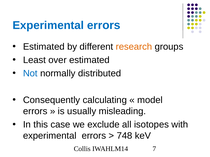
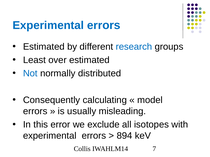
research colour: orange -> blue
case: case -> error
748: 748 -> 894
